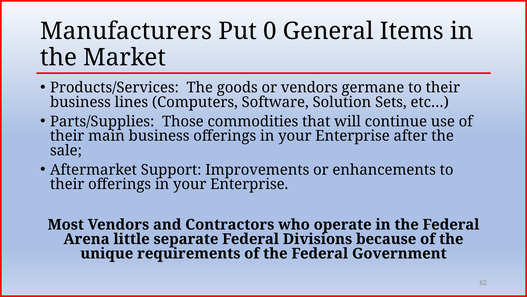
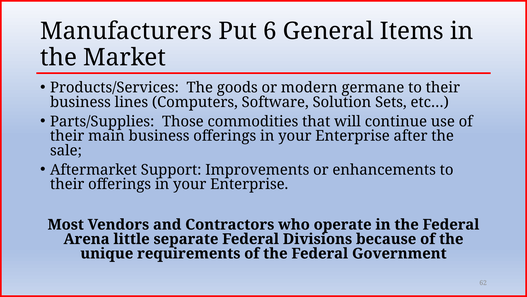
0: 0 -> 6
or vendors: vendors -> modern
